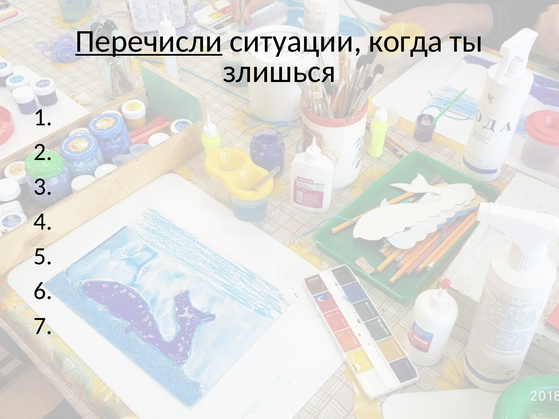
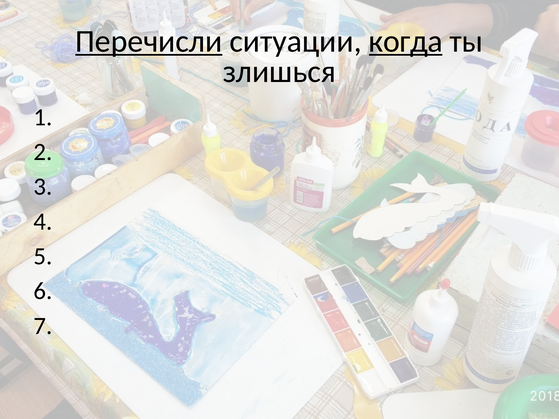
когда underline: none -> present
